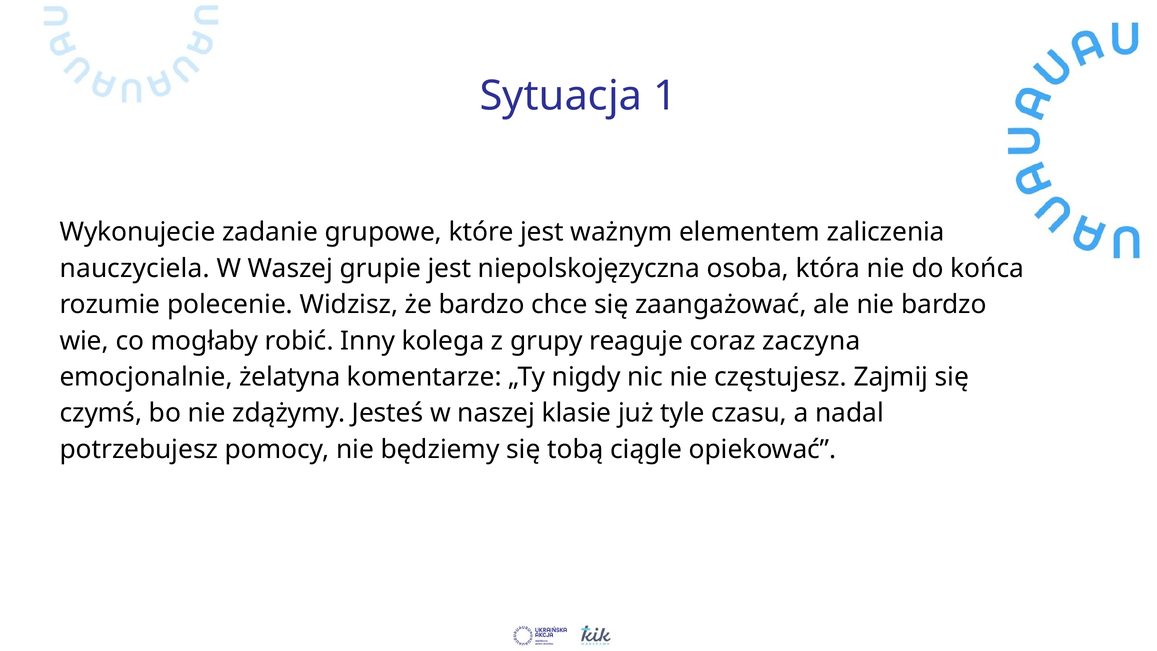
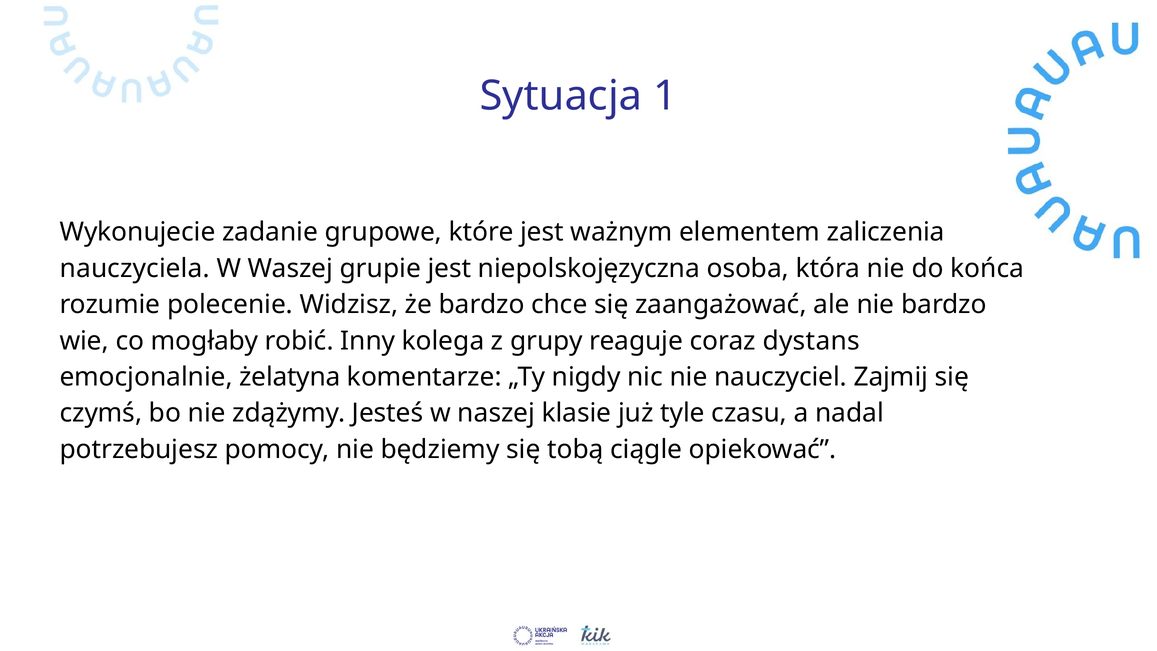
zaczyna: zaczyna -> dystans
częstujesz: częstujesz -> nauczyciel
